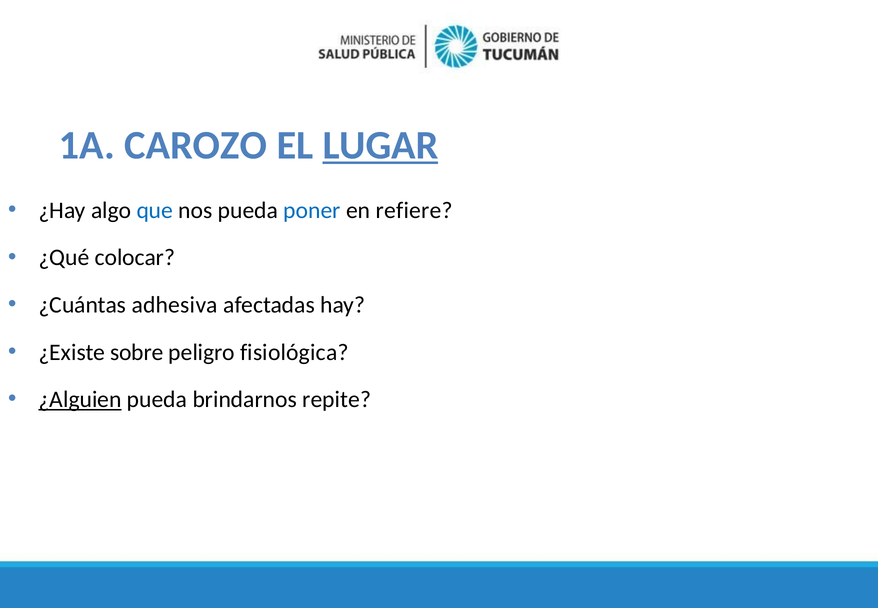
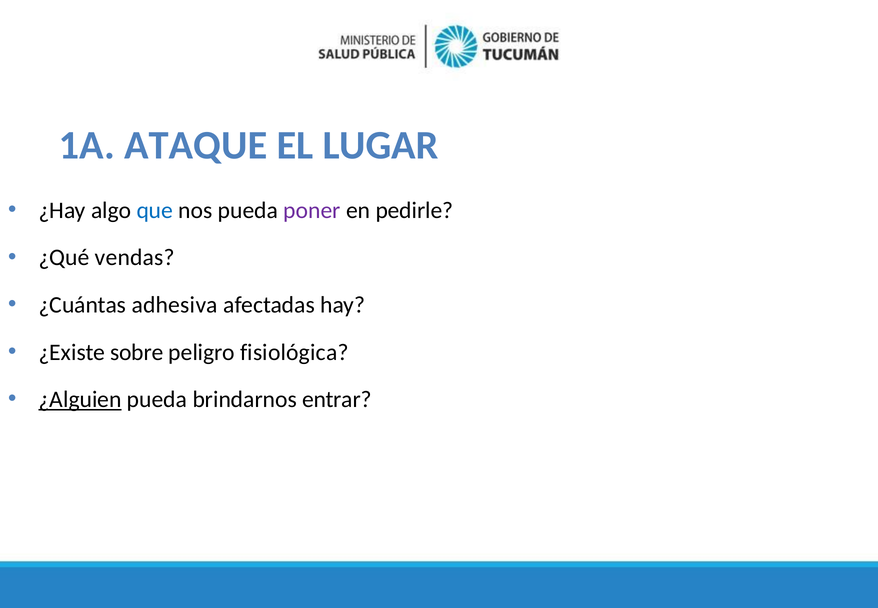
CAROZO: CAROZO -> ATAQUE
LUGAR underline: present -> none
poner colour: blue -> purple
refiere: refiere -> pedirle
colocar: colocar -> vendas
repite: repite -> entrar
